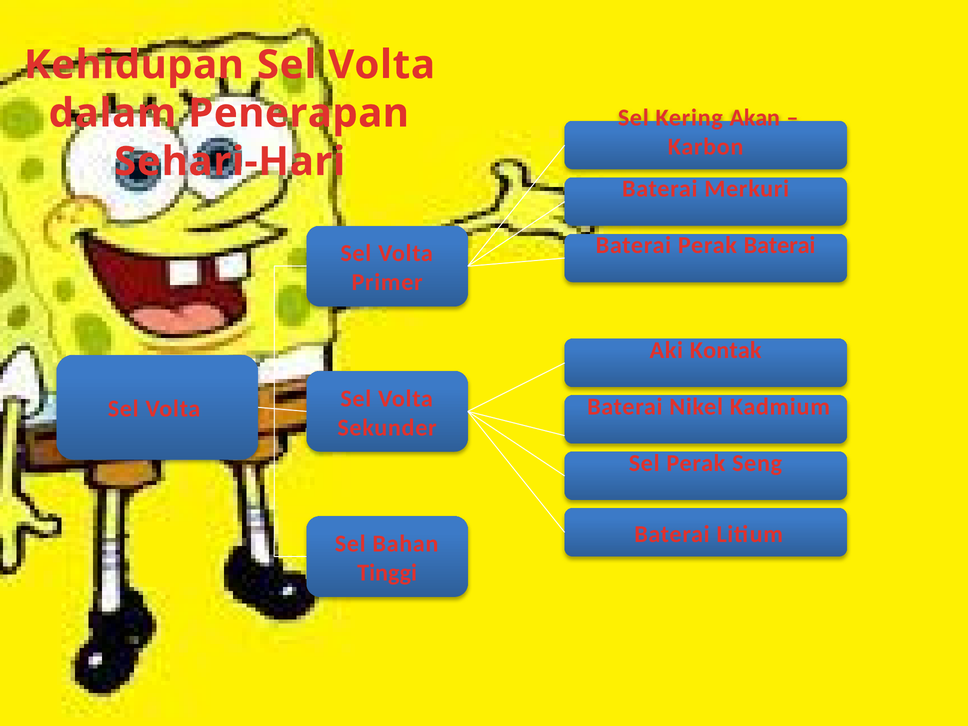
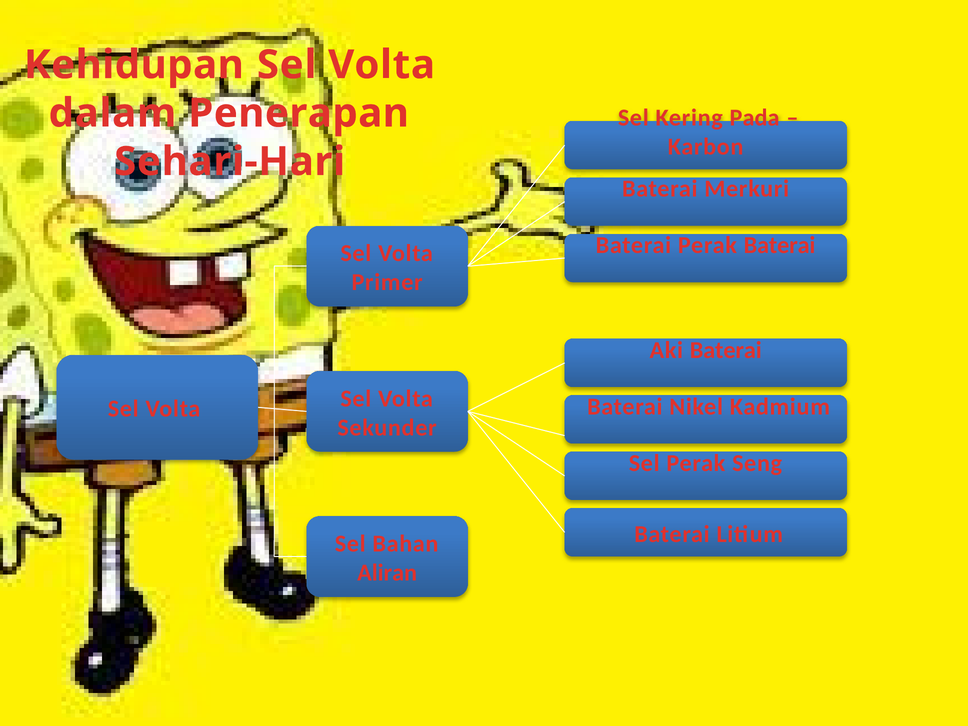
Akan: Akan -> Pada
Aki Kontak: Kontak -> Baterai
Tinggi: Tinggi -> Aliran
